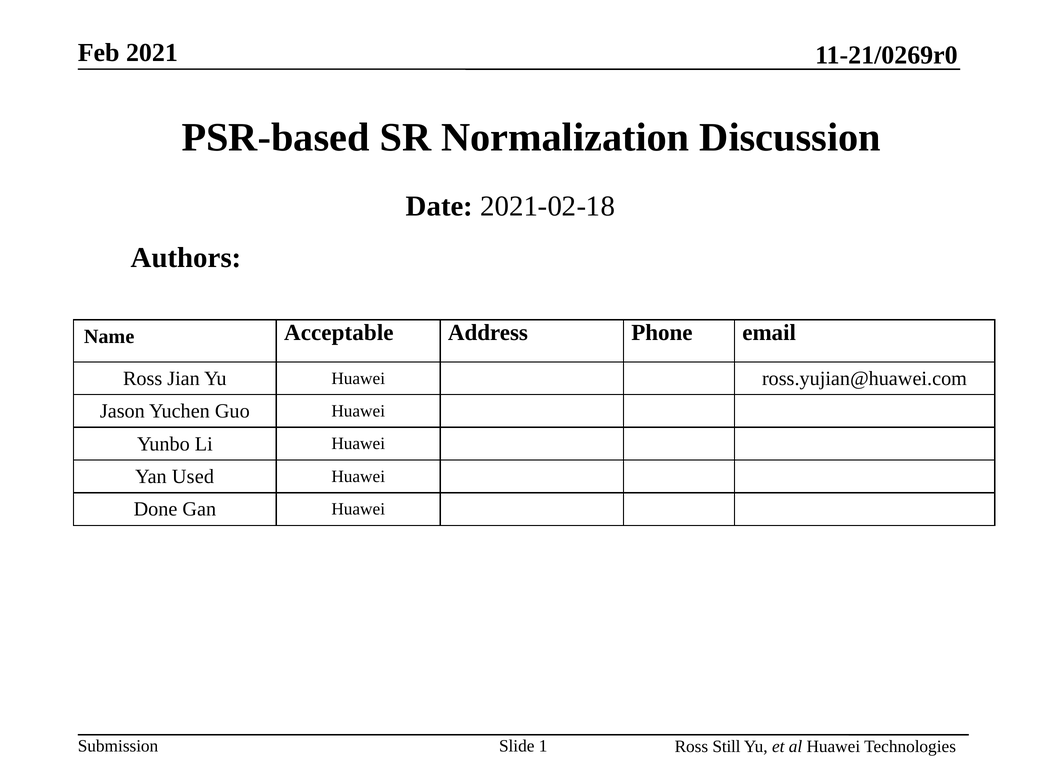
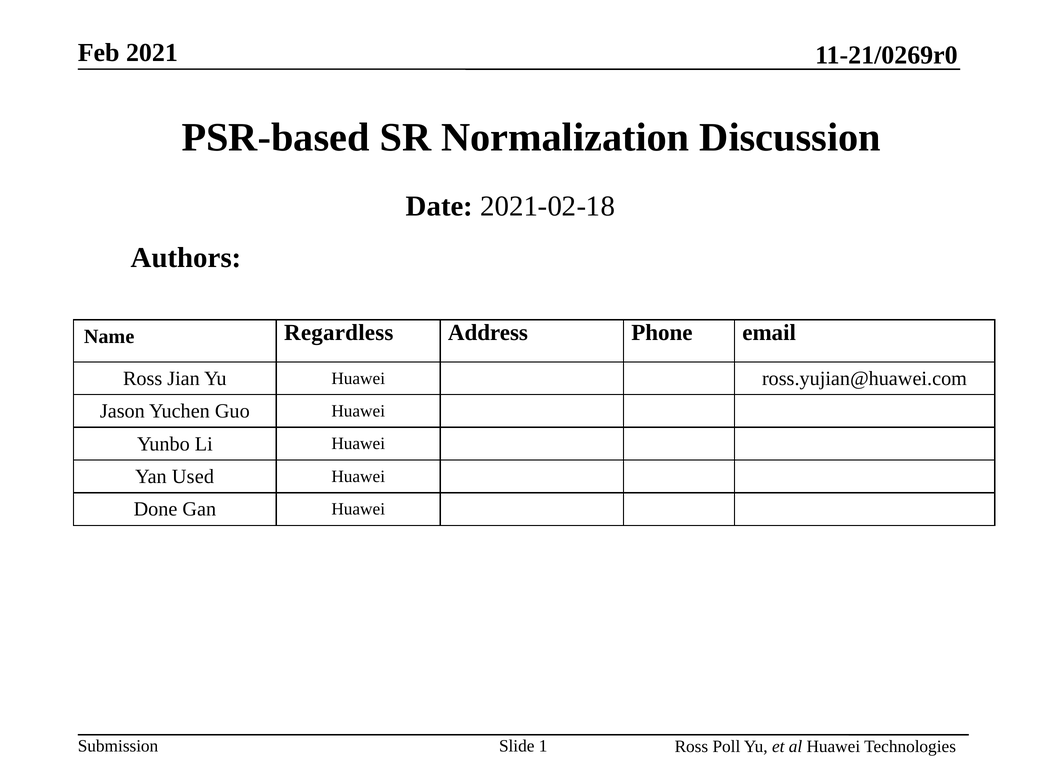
Acceptable: Acceptable -> Regardless
Still: Still -> Poll
